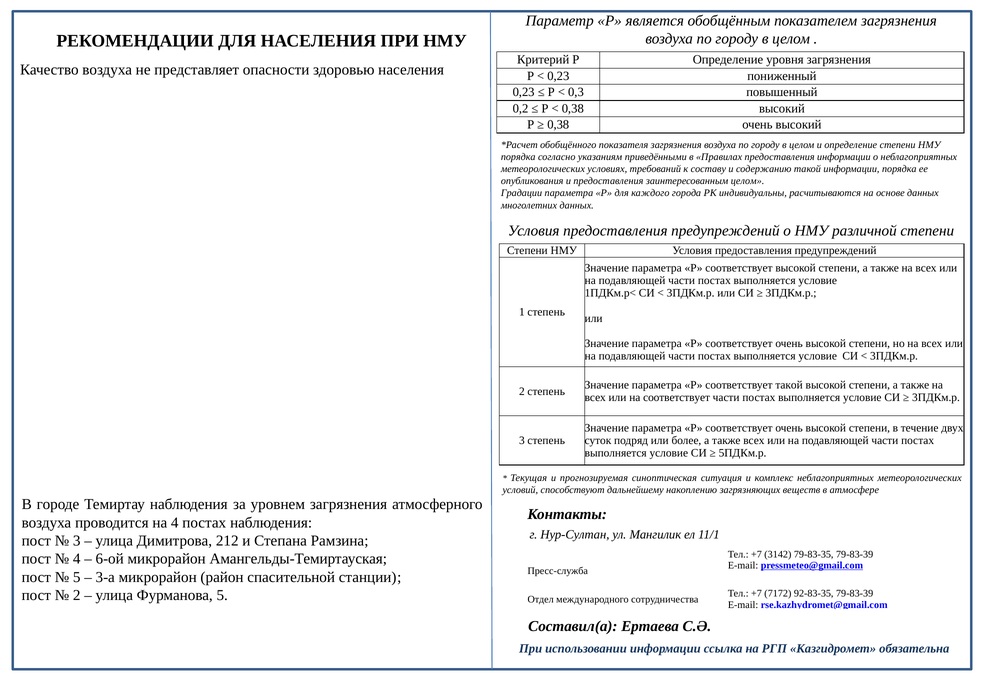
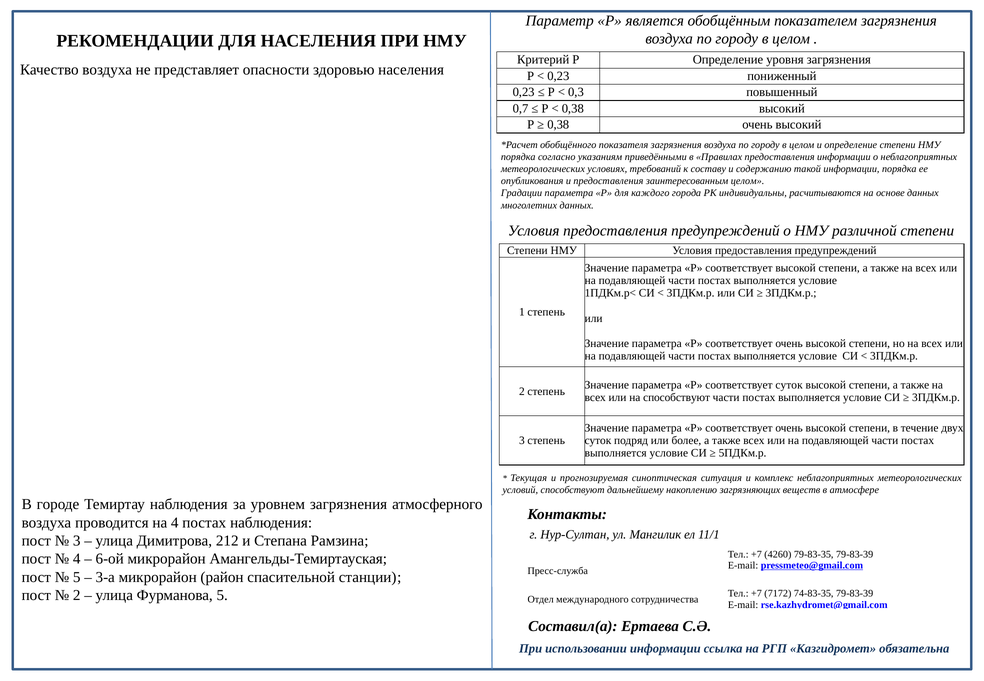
0,2: 0,2 -> 0,7
соответствует такой: такой -> суток
на соответствует: соответствует -> способствуют
3142: 3142 -> 4260
92-83-35: 92-83-35 -> 74-83-35
